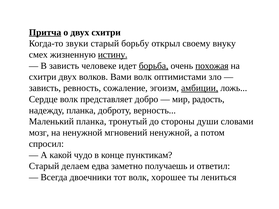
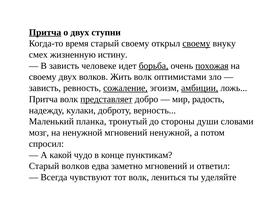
двух схитри: схитри -> ступни
звуки: звуки -> время
старый борьбу: борьбу -> своему
своему at (196, 44) underline: none -> present
истину underline: present -> none
схитри at (43, 77): схитри -> своему
Вами: Вами -> Жить
сожаление underline: none -> present
Сердце at (43, 99): Сердце -> Притча
представляет underline: none -> present
надежду планка: планка -> кулаки
Старый делаем: делаем -> волков
заметно получаешь: получаешь -> мгновений
двоечники: двоечники -> чувствуют
хорошее: хорошее -> лениться
лениться: лениться -> уделяйте
